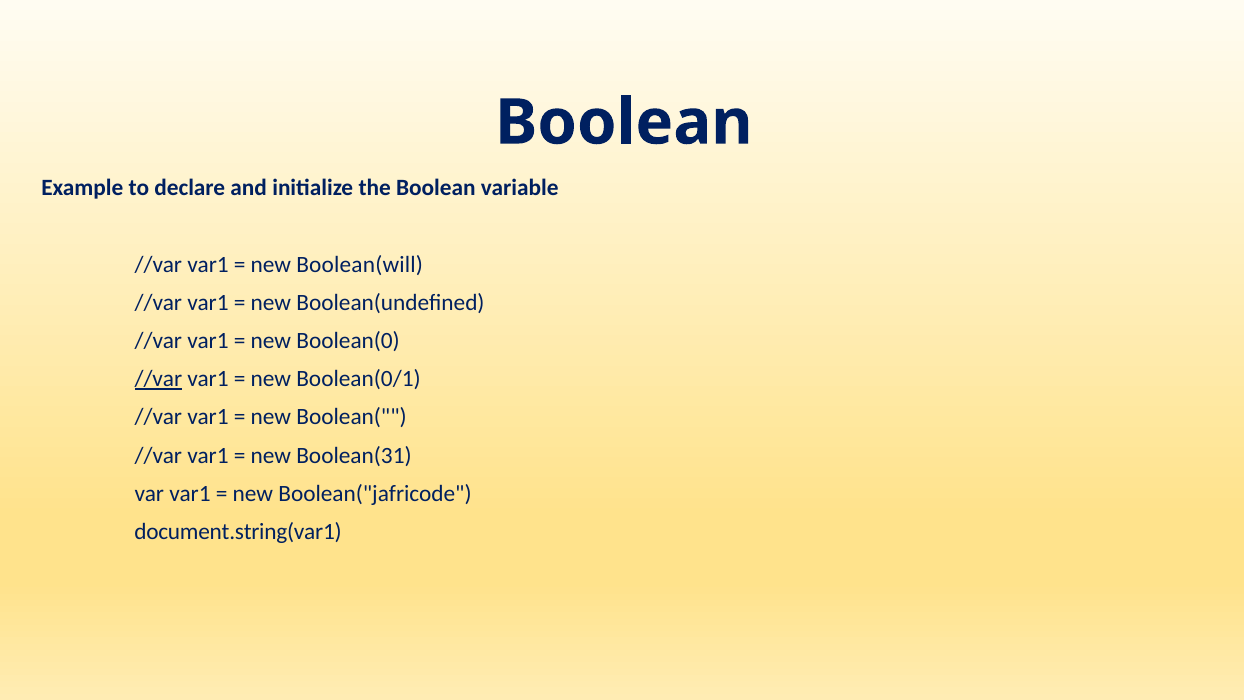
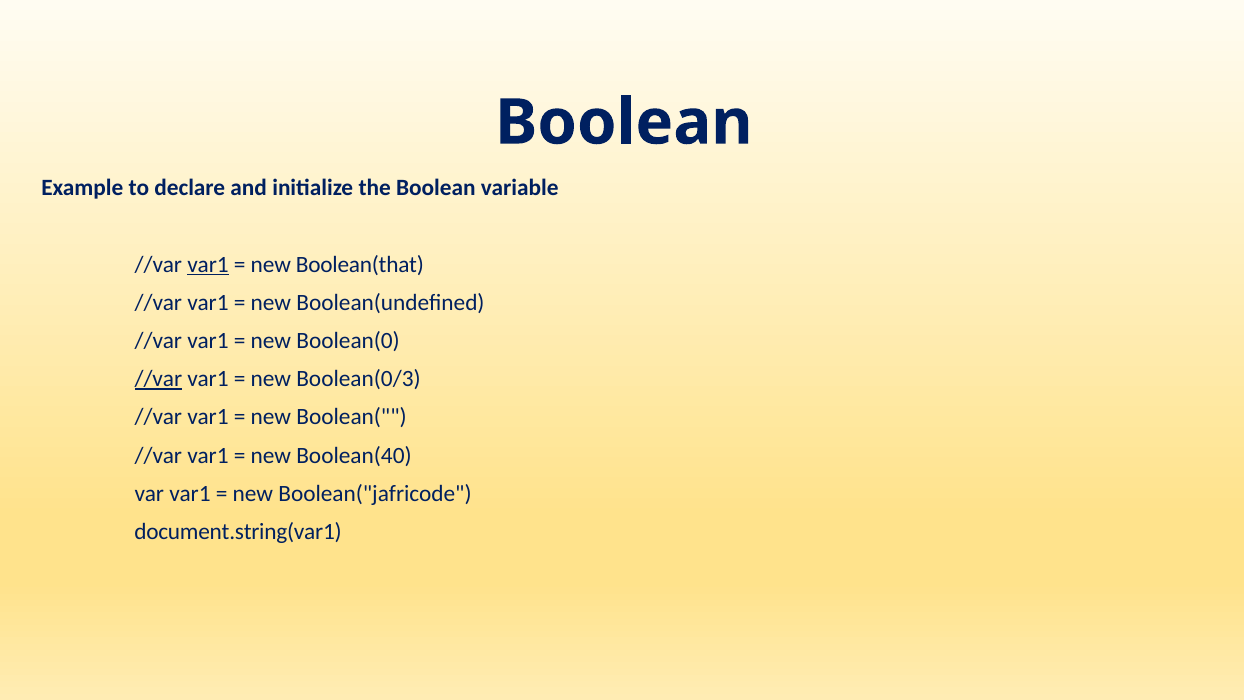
var1 at (208, 264) underline: none -> present
Boolean(will: Boolean(will -> Boolean(that
Boolean(0/1: Boolean(0/1 -> Boolean(0/3
Boolean(31: Boolean(31 -> Boolean(40
